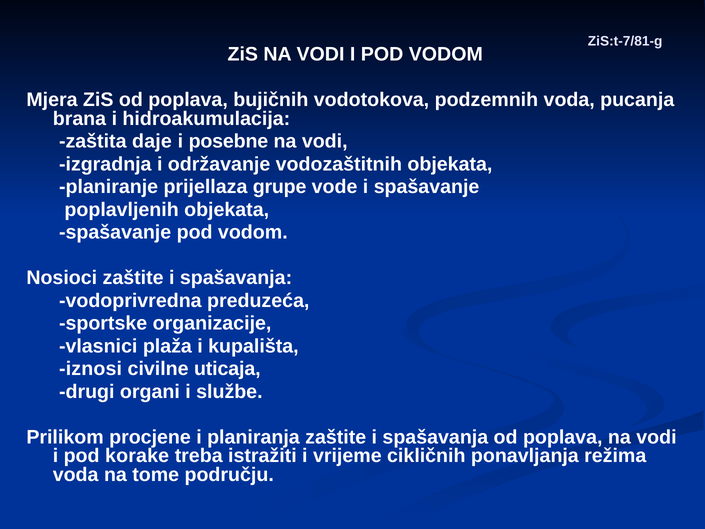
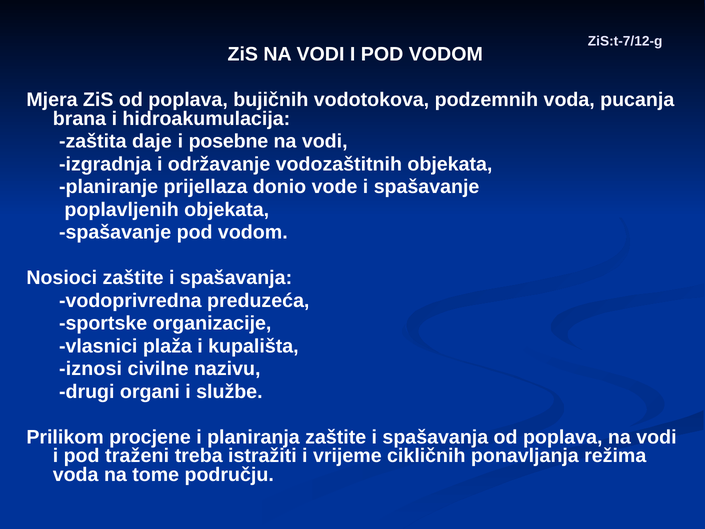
ZiS:t-7/81-g: ZiS:t-7/81-g -> ZiS:t-7/12-g
grupe: grupe -> donio
uticaja: uticaja -> nazivu
korake: korake -> traženi
